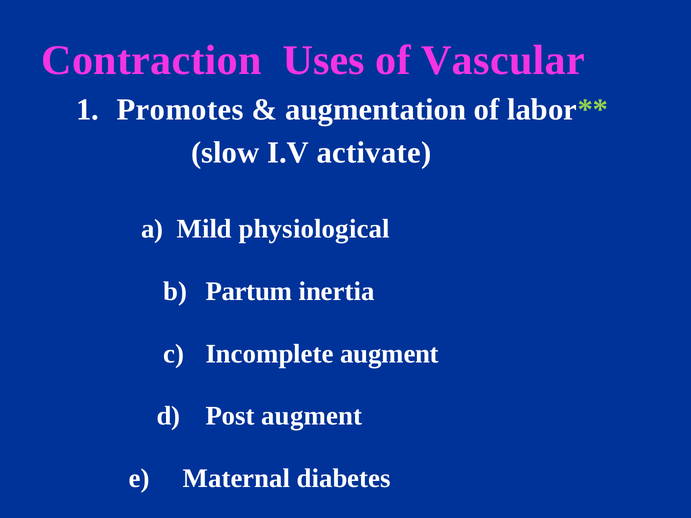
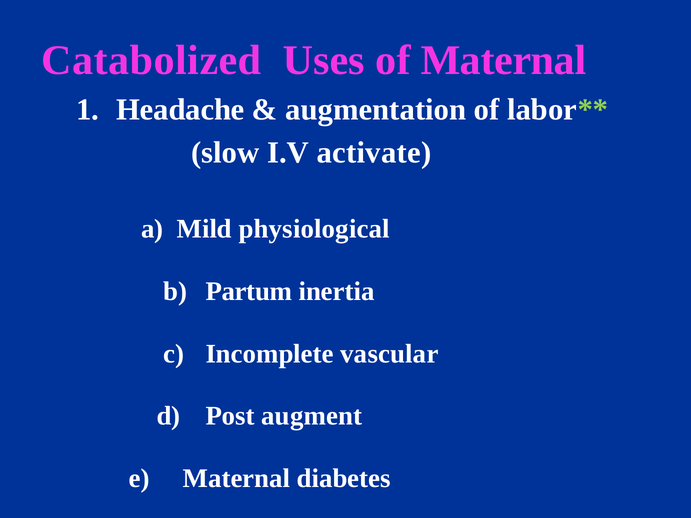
Contraction: Contraction -> Catabolized
of Vascular: Vascular -> Maternal
Promotes: Promotes -> Headache
Incomplete augment: augment -> vascular
